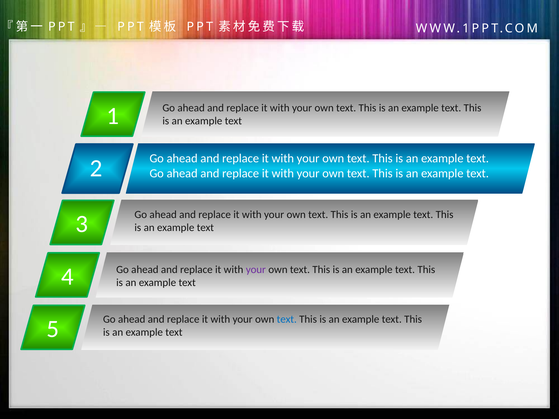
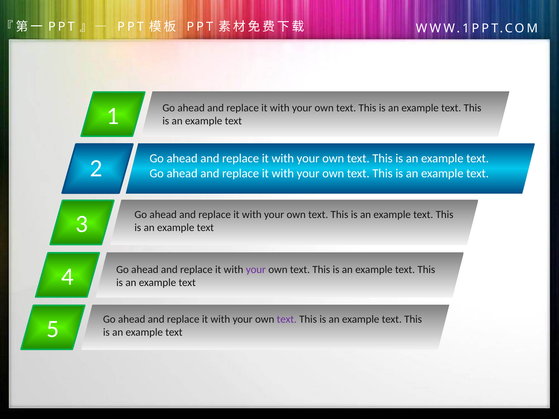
text at (287, 320) colour: blue -> purple
